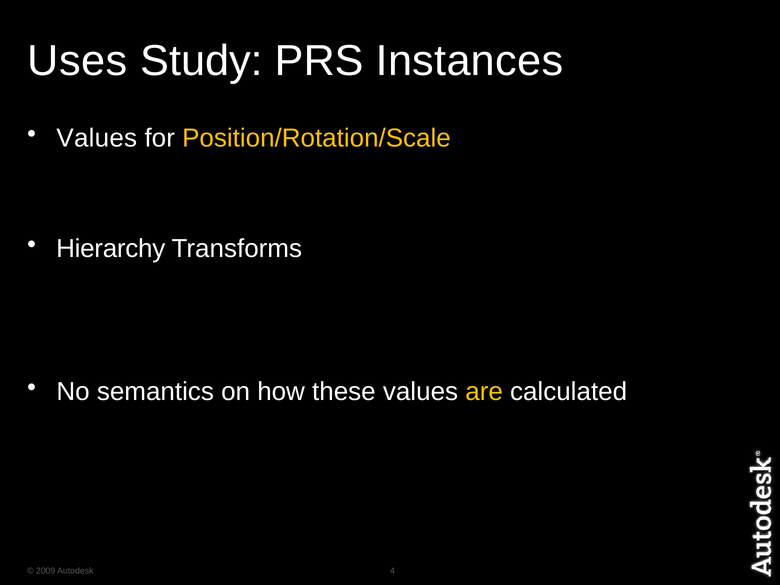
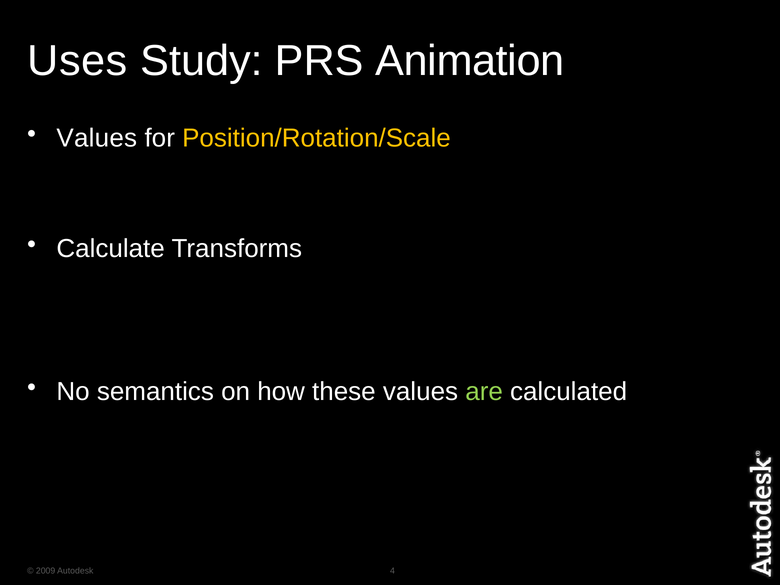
Instances: Instances -> Animation
Hierarchy: Hierarchy -> Calculate
are colour: yellow -> light green
